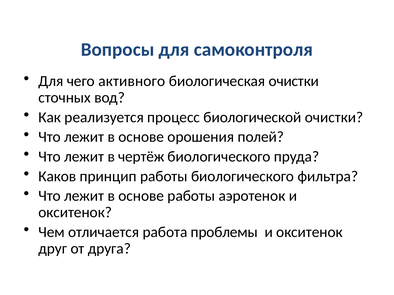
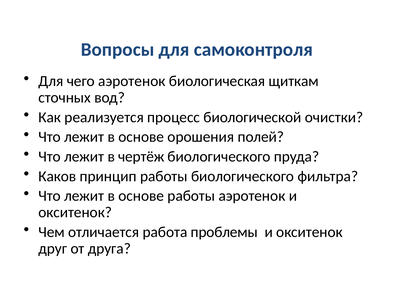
чего активного: активного -> аэротенок
биологическая очистки: очистки -> щиткам
